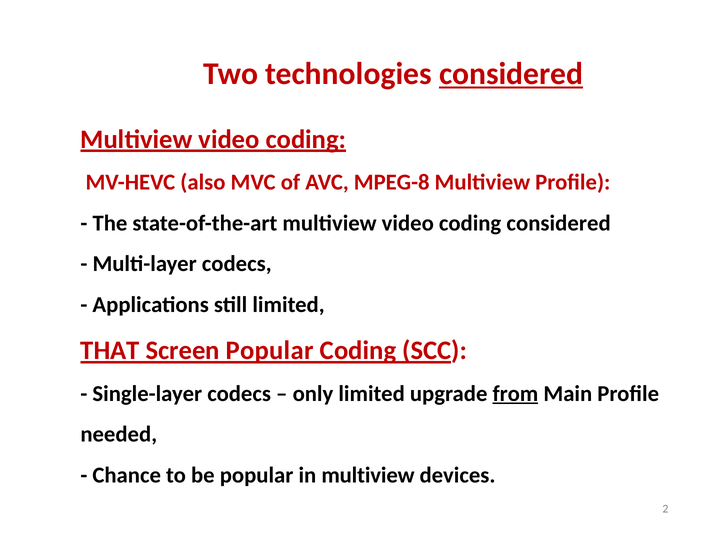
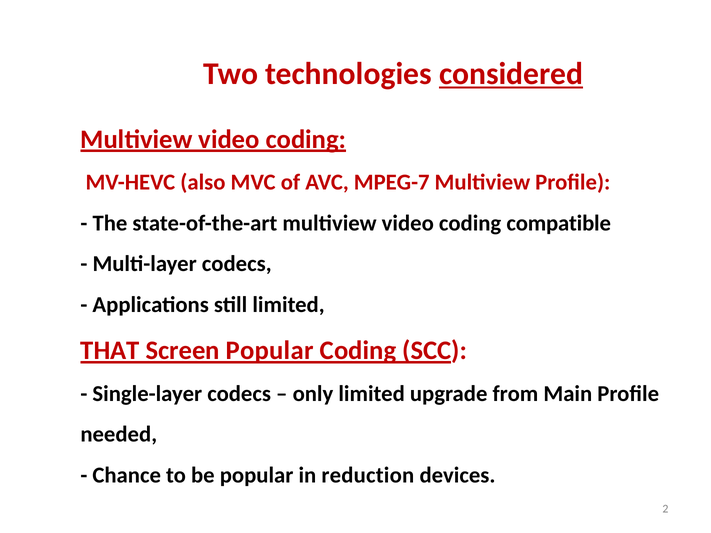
MPEG-8: MPEG-8 -> MPEG-7
coding considered: considered -> compatible
from underline: present -> none
in multiview: multiview -> reduction
